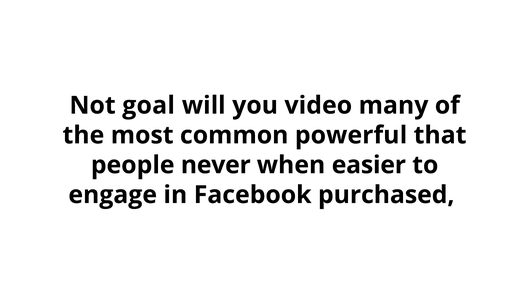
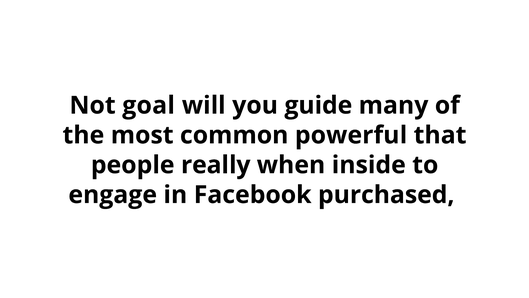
video: video -> guide
never: never -> really
easier: easier -> inside
